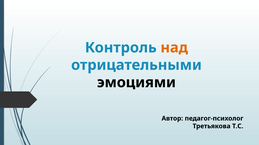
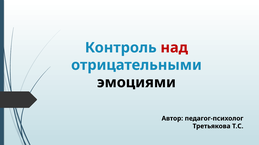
над colour: orange -> red
